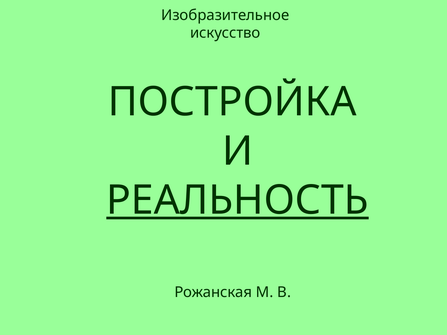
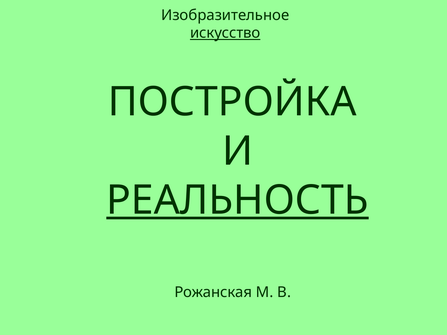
искусство underline: none -> present
